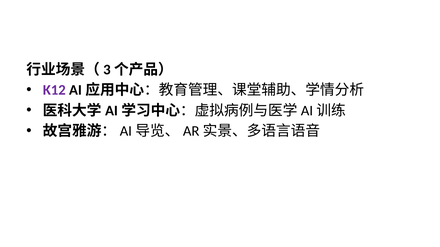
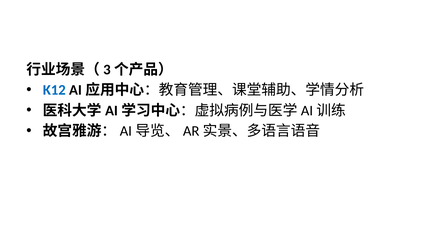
K12 colour: purple -> blue
